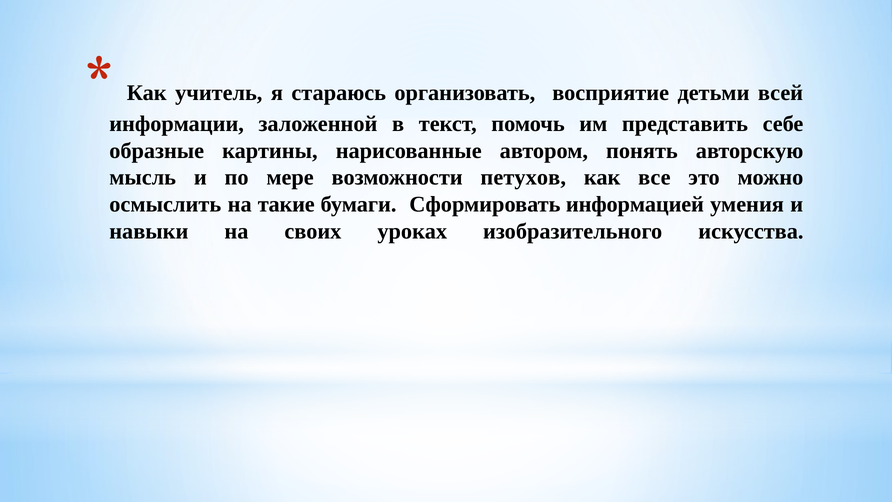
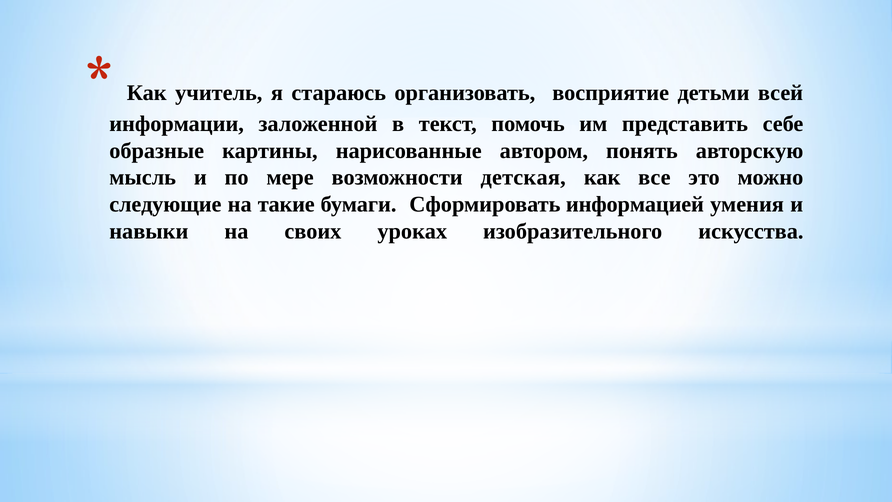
петухов: петухов -> детская
осмыслить: осмыслить -> следующие
